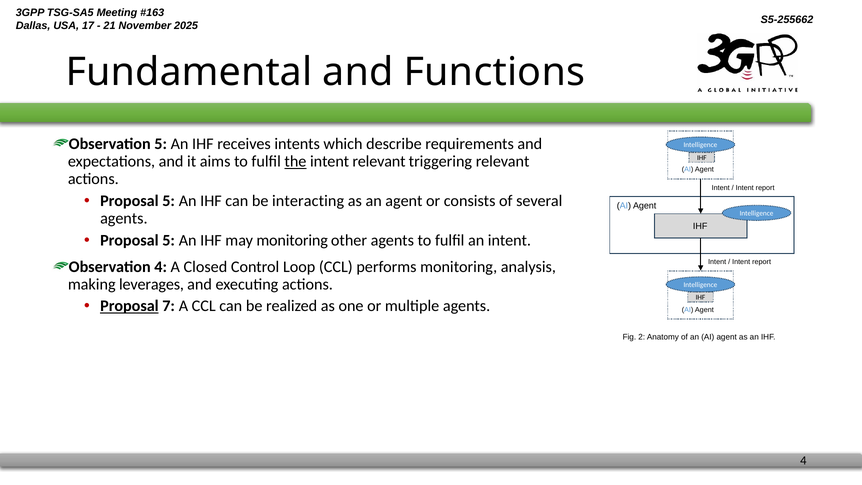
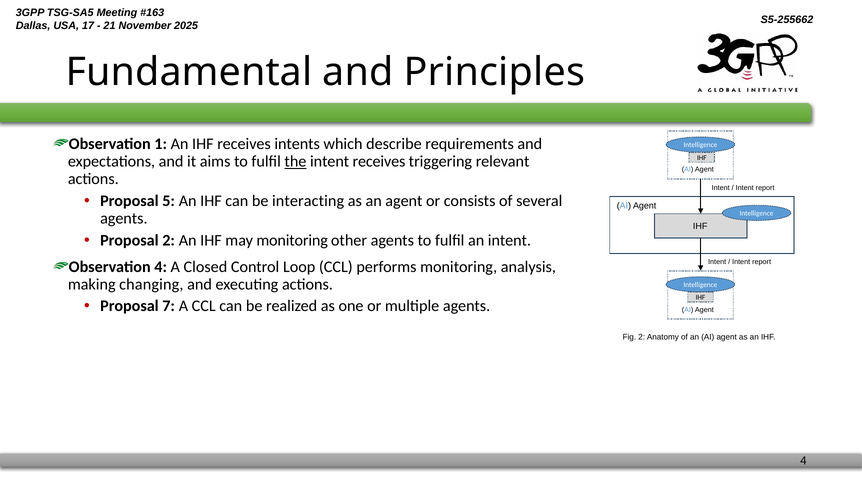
Functions: Functions -> Principles
Observation 5: 5 -> 1
intent relevant: relevant -> receives
5 at (169, 240): 5 -> 2
leverages: leverages -> changing
Proposal at (129, 306) underline: present -> none
